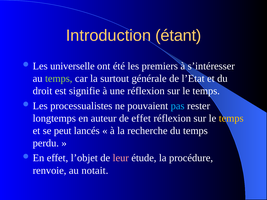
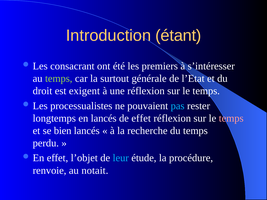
universelle: universelle -> consacrant
signifie: signifie -> exigent
en auteur: auteur -> lancés
temps at (231, 118) colour: yellow -> pink
peut: peut -> bien
leur colour: pink -> light blue
